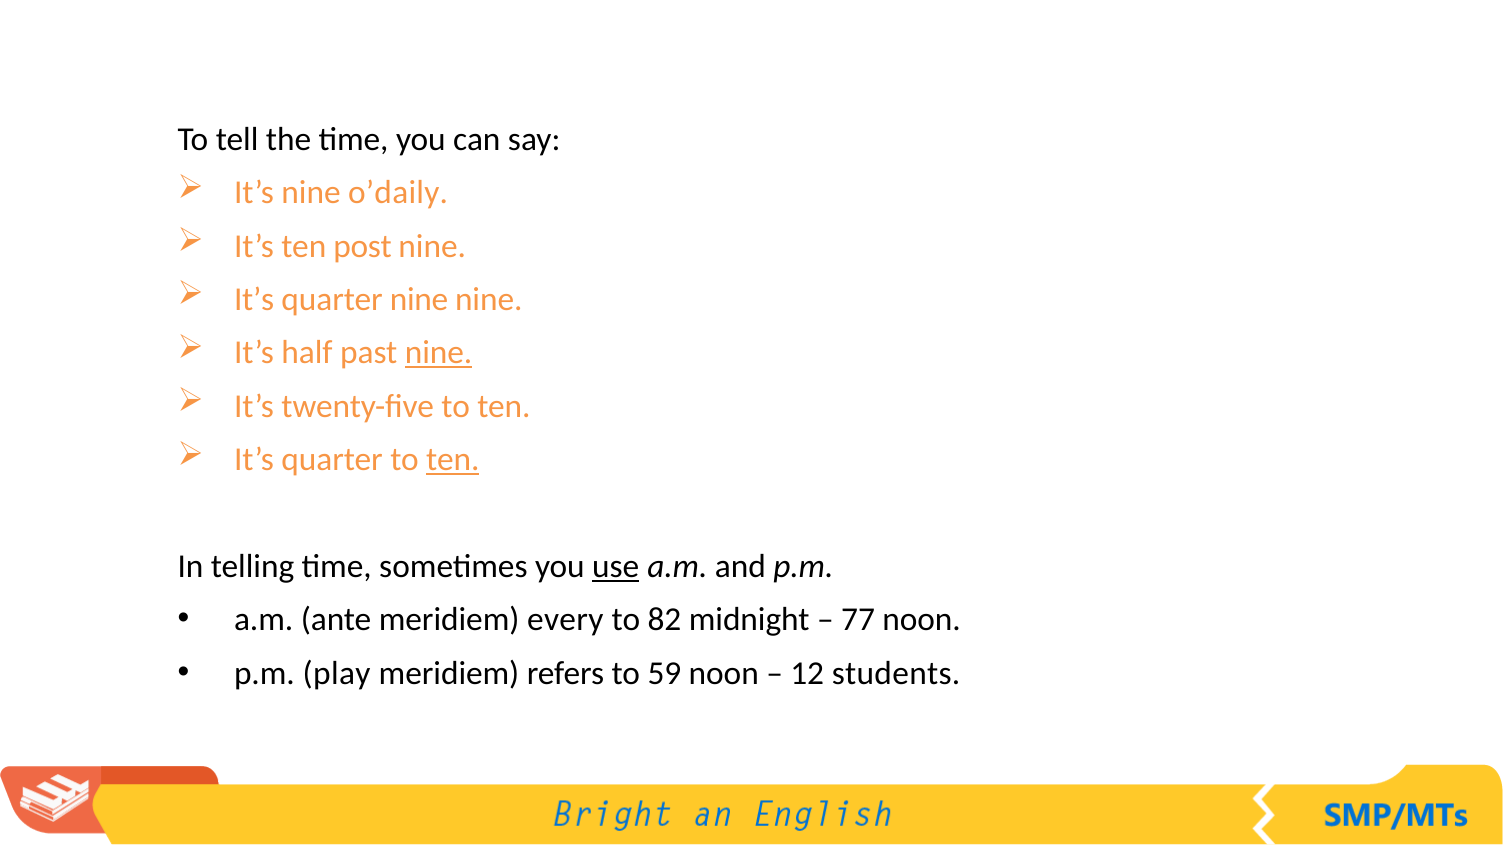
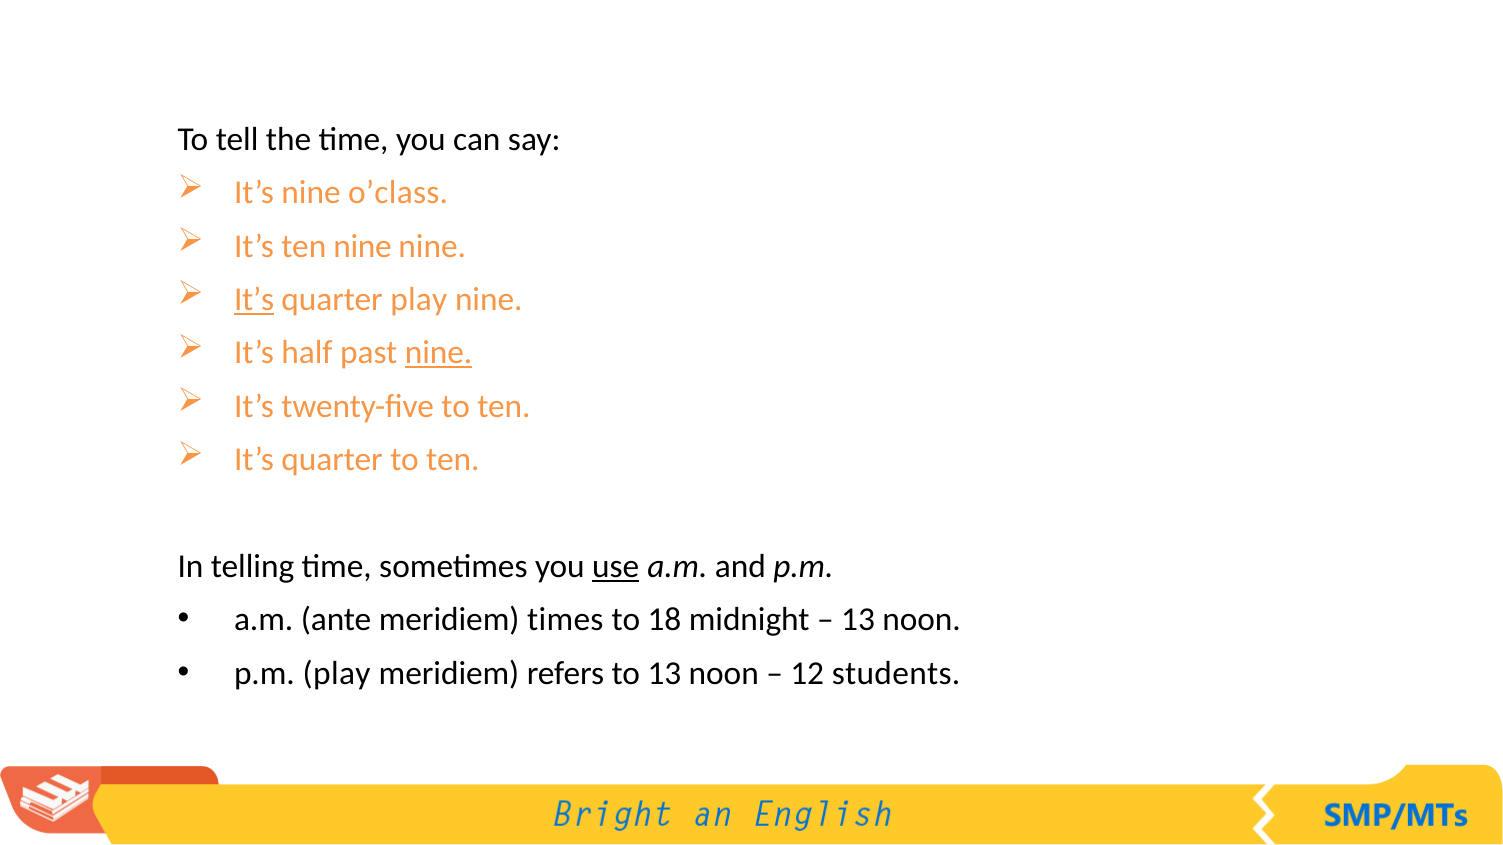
o’daily: o’daily -> o’class
ten post: post -> nine
It’s at (254, 300) underline: none -> present
quarter nine: nine -> play
ten at (453, 460) underline: present -> none
every: every -> times
82: 82 -> 18
77 at (858, 620): 77 -> 13
to 59: 59 -> 13
